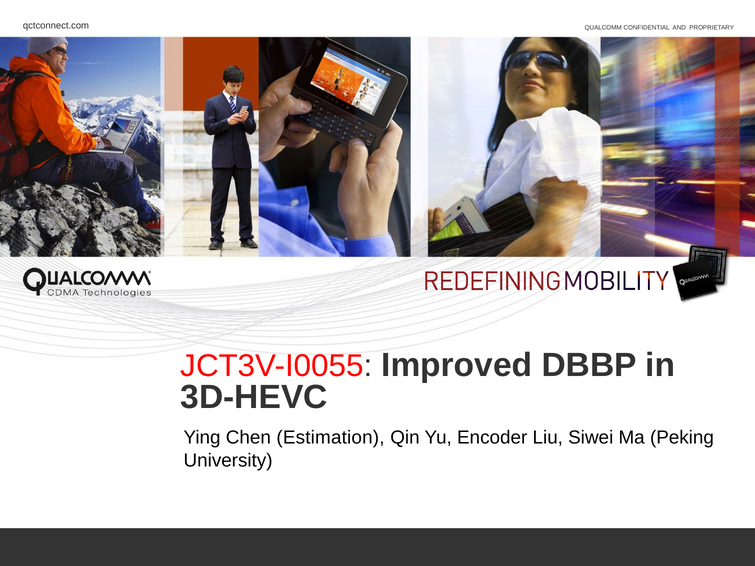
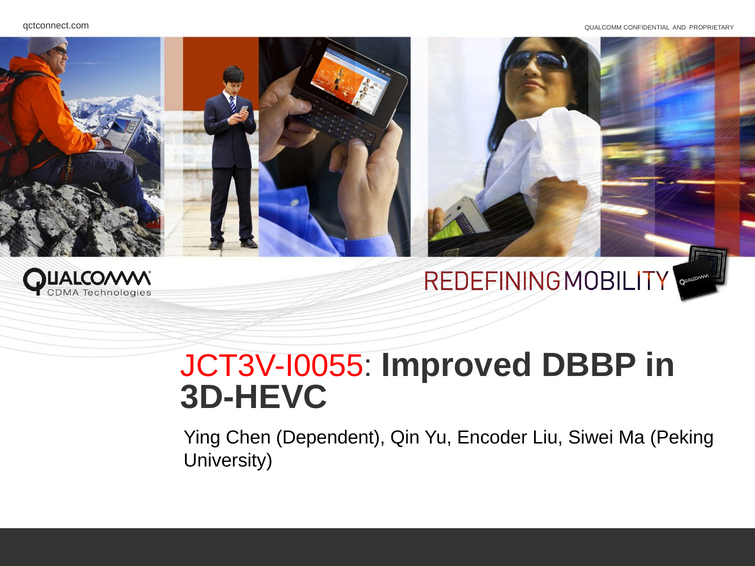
Estimation: Estimation -> Dependent
